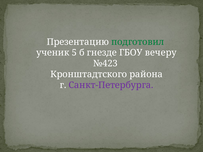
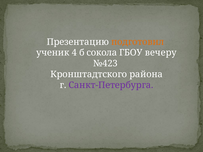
подготовил colour: green -> orange
5: 5 -> 4
гнезде: гнезде -> сокола
